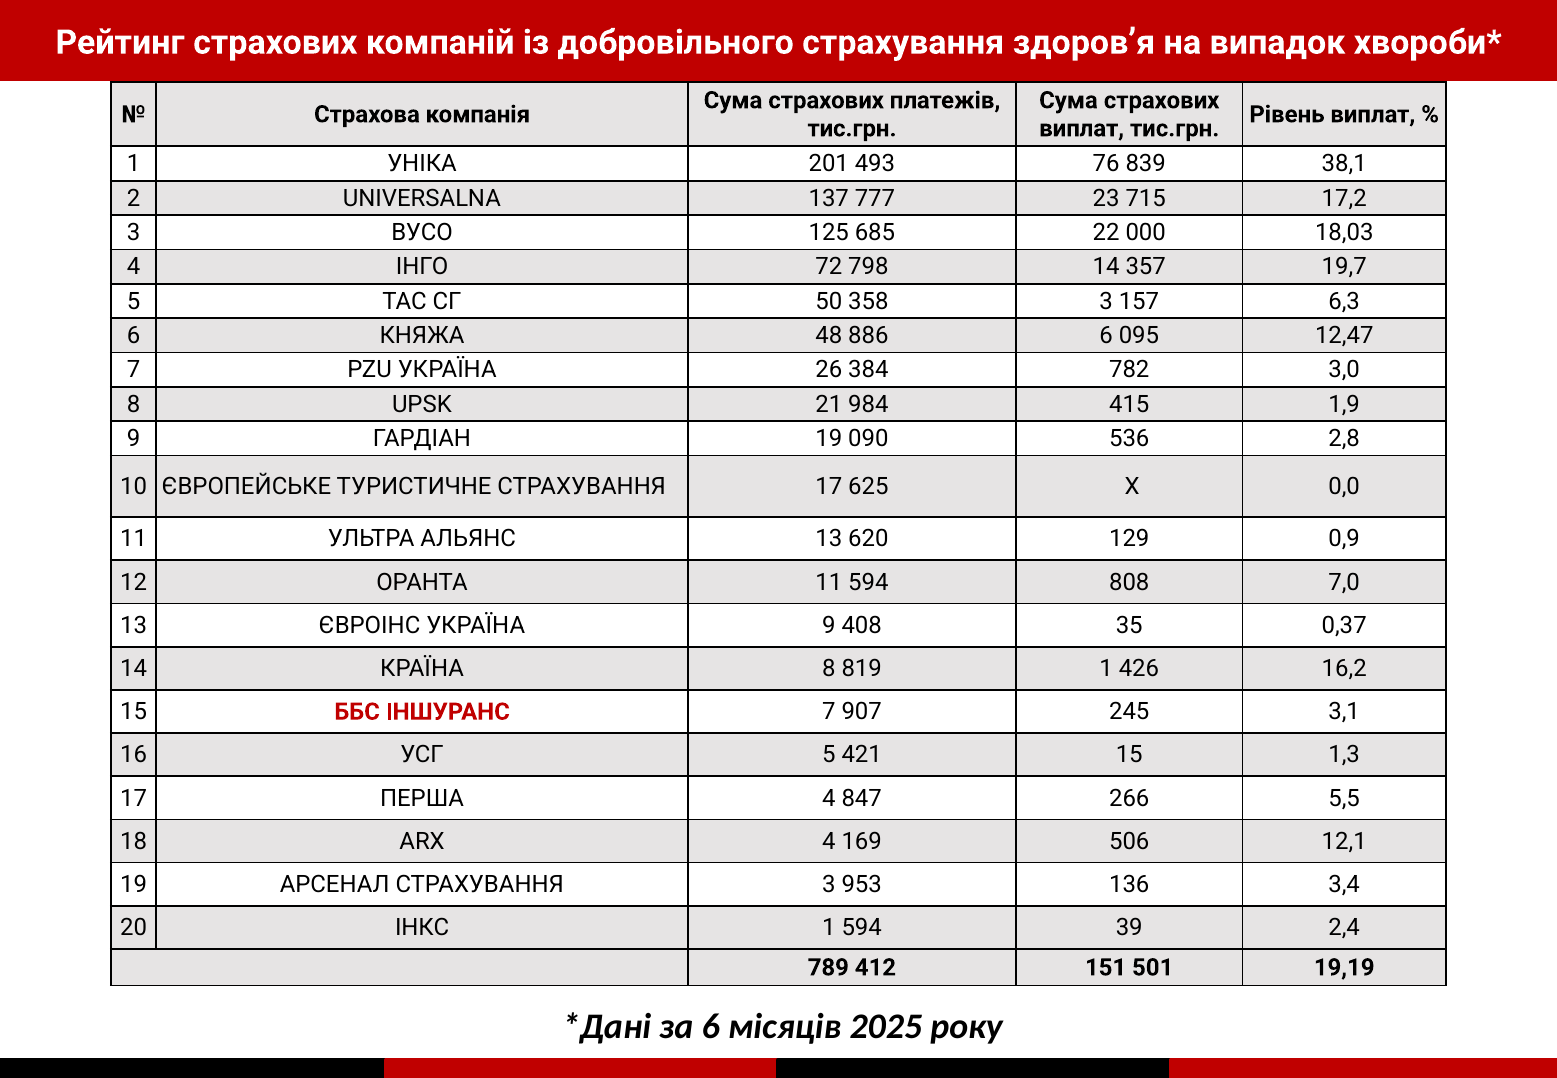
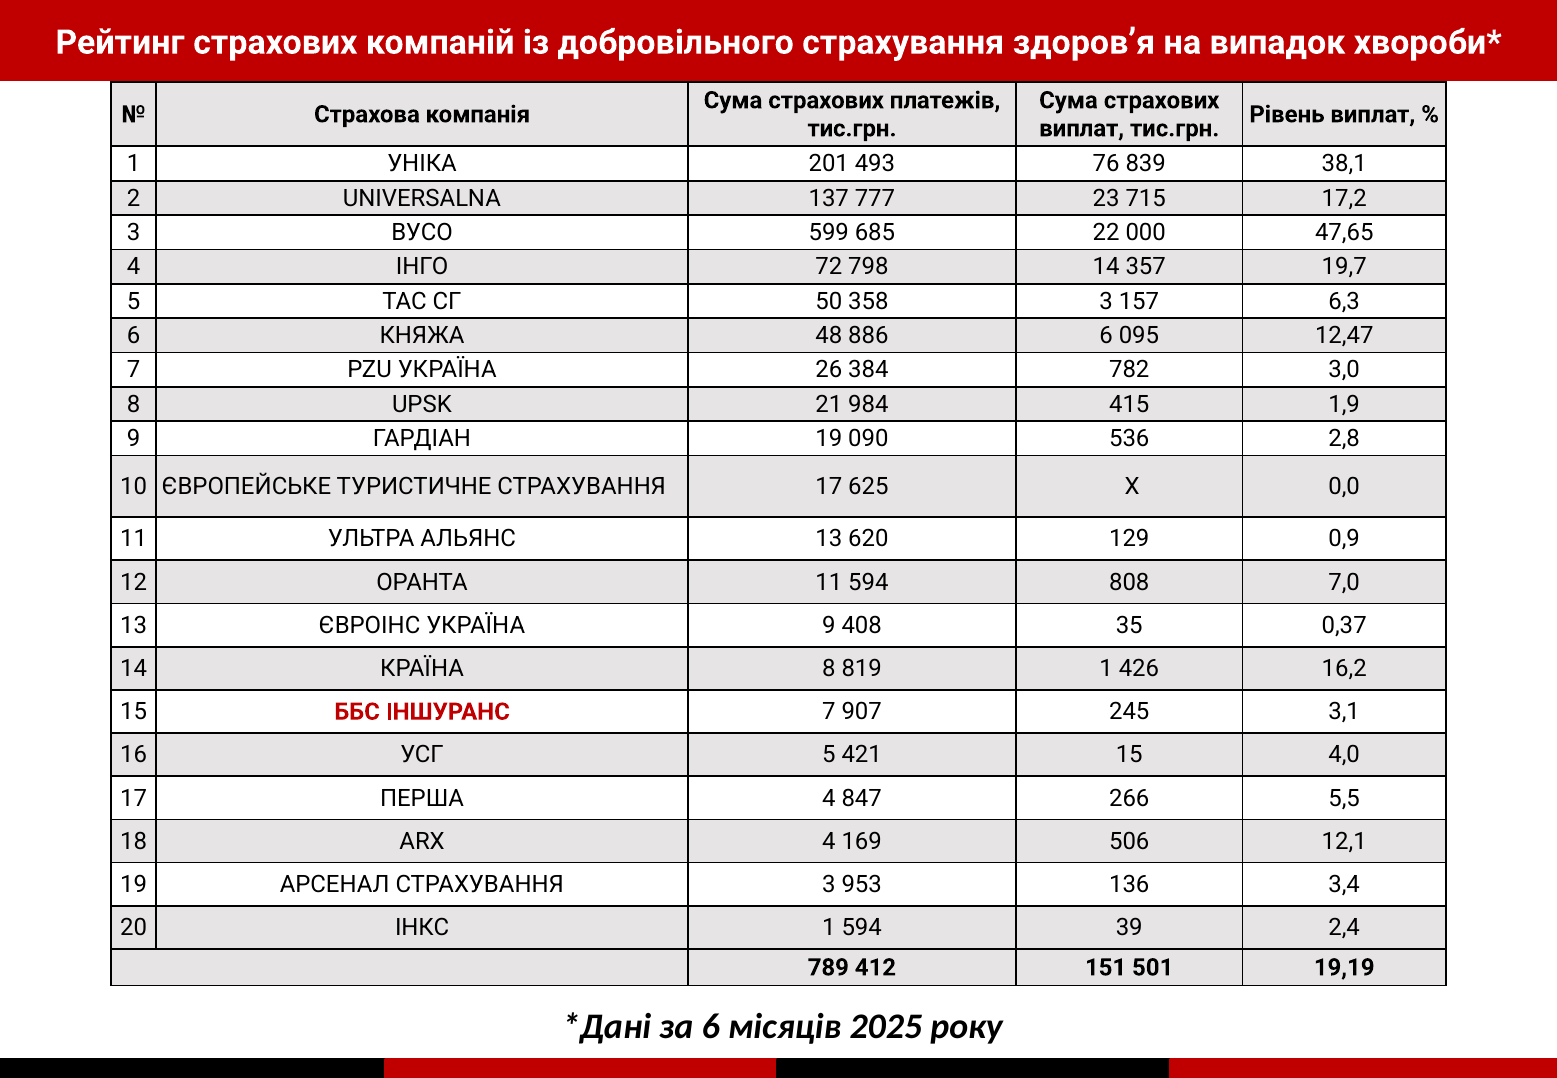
125: 125 -> 599
18,03: 18,03 -> 47,65
1,3: 1,3 -> 4,0
